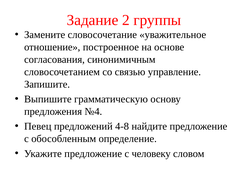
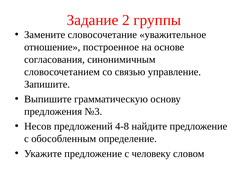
№4: №4 -> №3
Певец: Певец -> Несов
